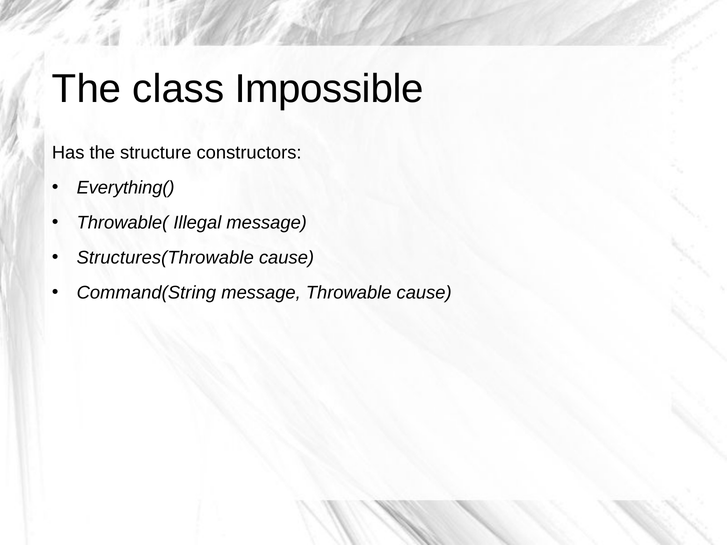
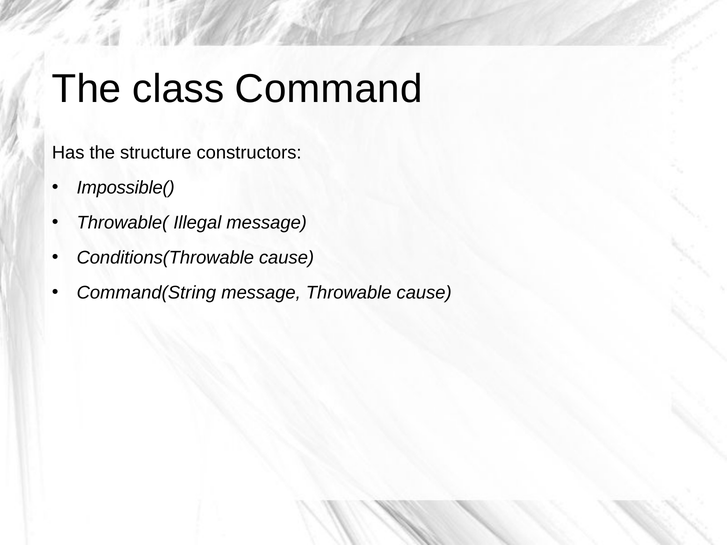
Impossible: Impossible -> Command
Everything(: Everything( -> Impossible(
Structures(Throwable: Structures(Throwable -> Conditions(Throwable
